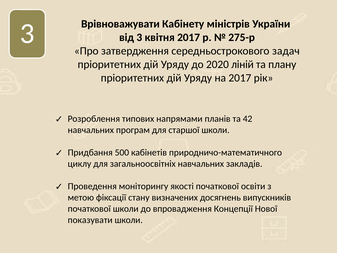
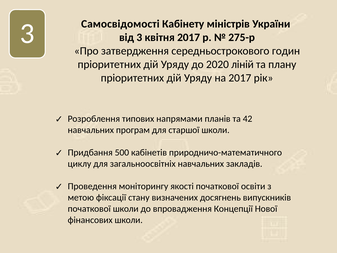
Врівноважувати: Врівноважувати -> Самосвідомості
задач: задач -> годин
показувати: показувати -> фінансових
